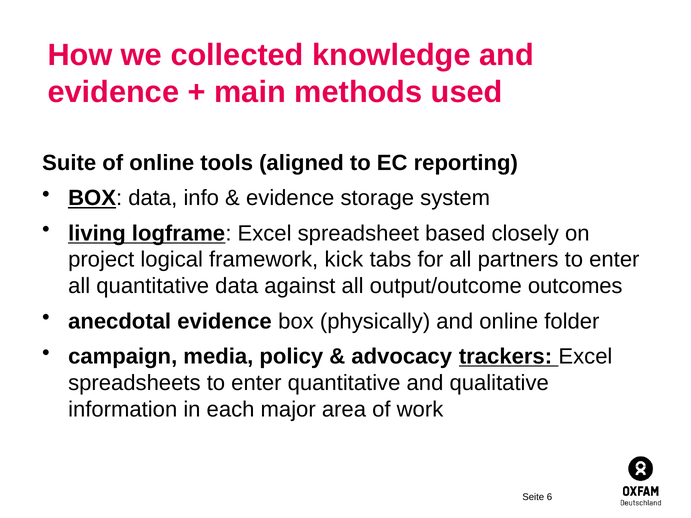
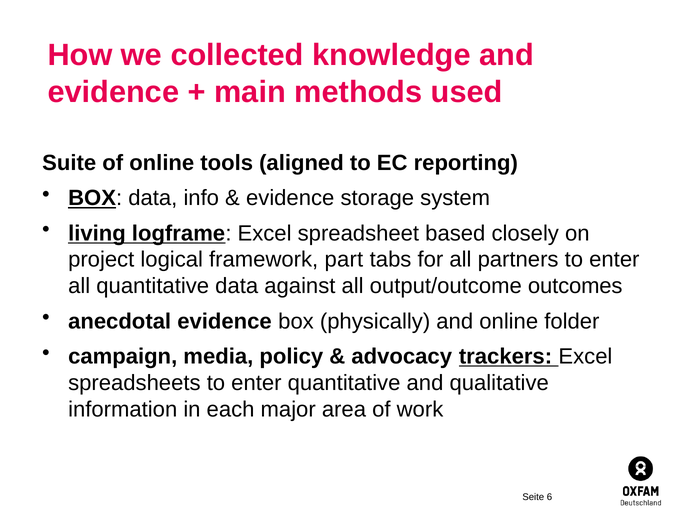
kick: kick -> part
